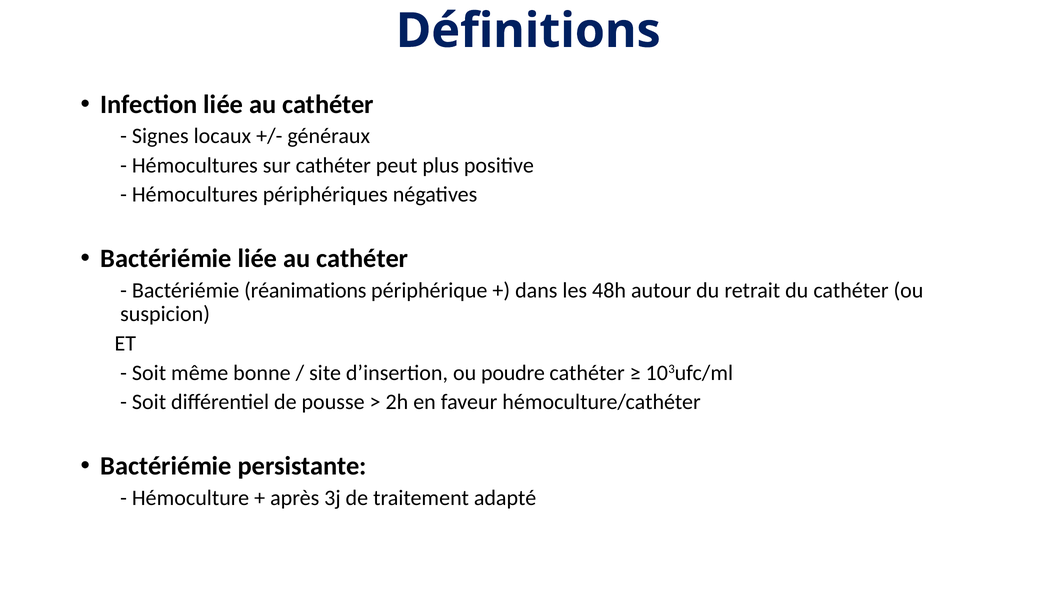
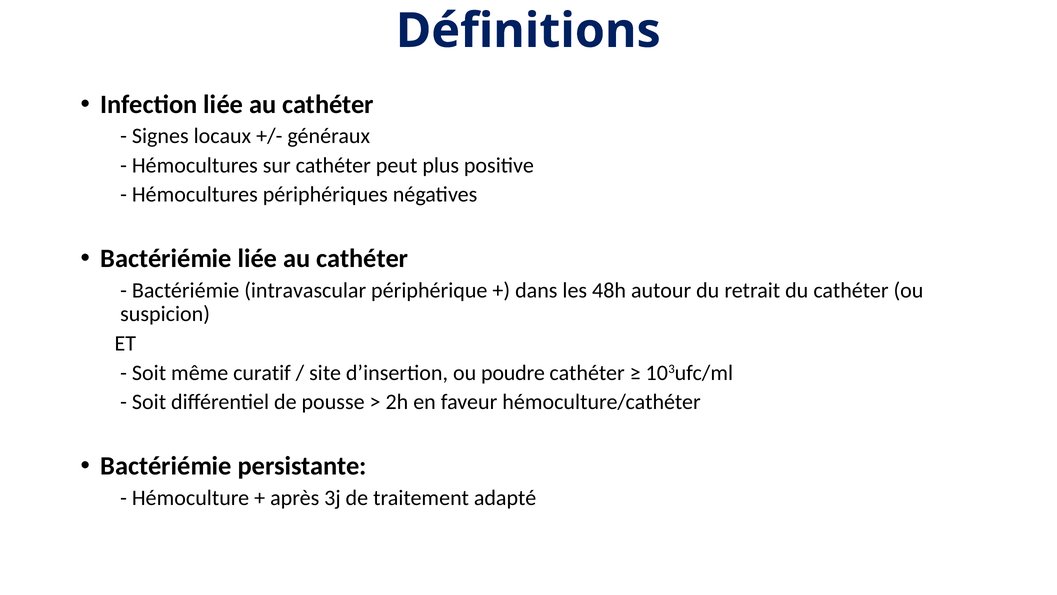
réanimations: réanimations -> intravascular
bonne: bonne -> curatif
